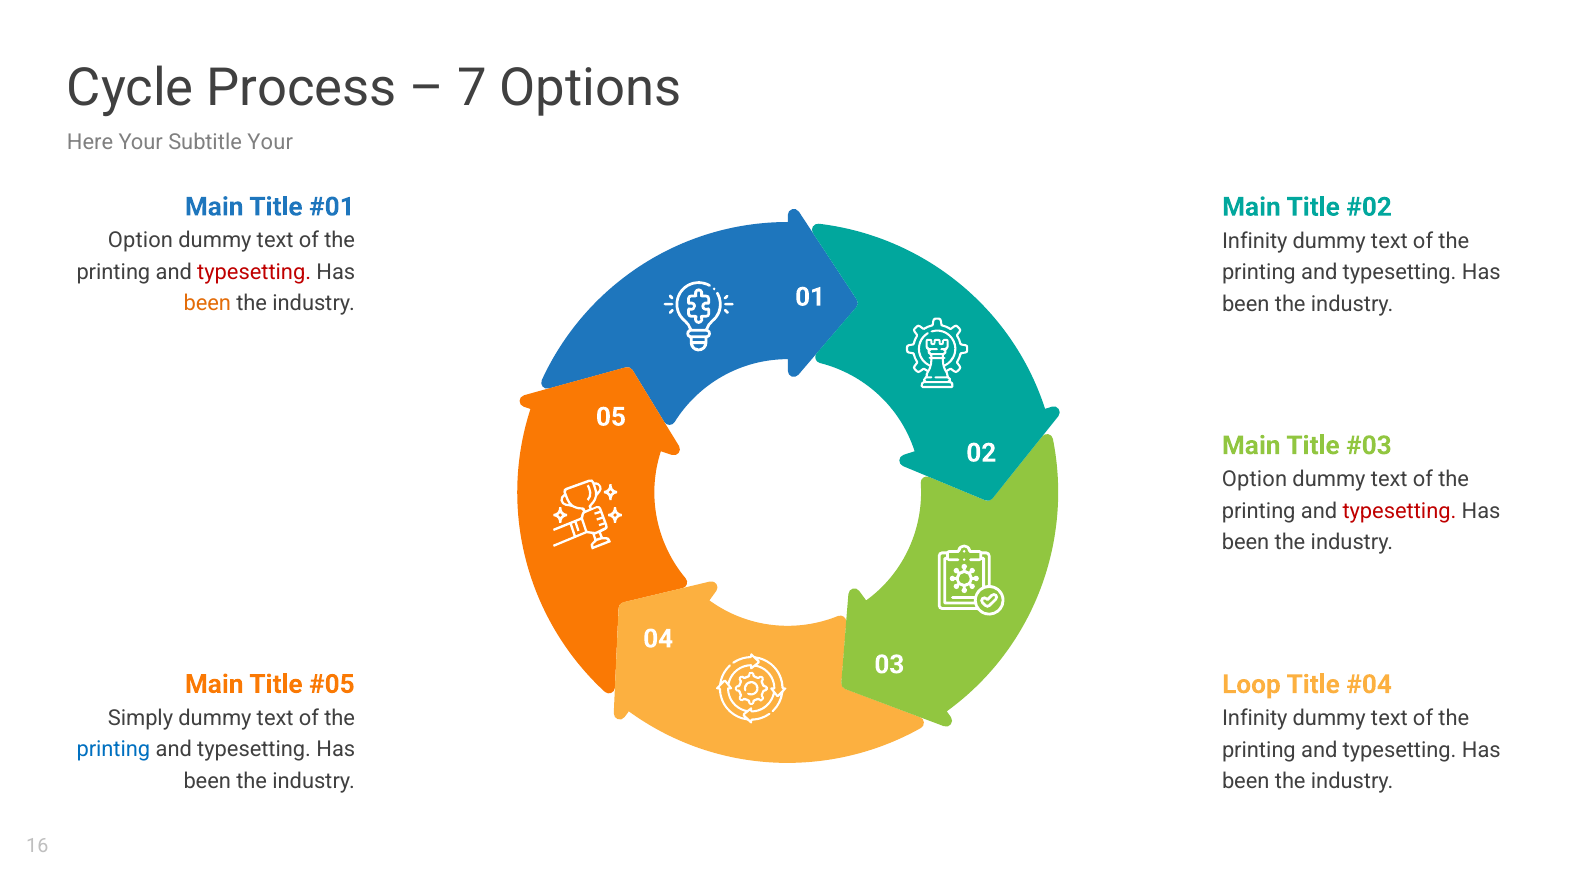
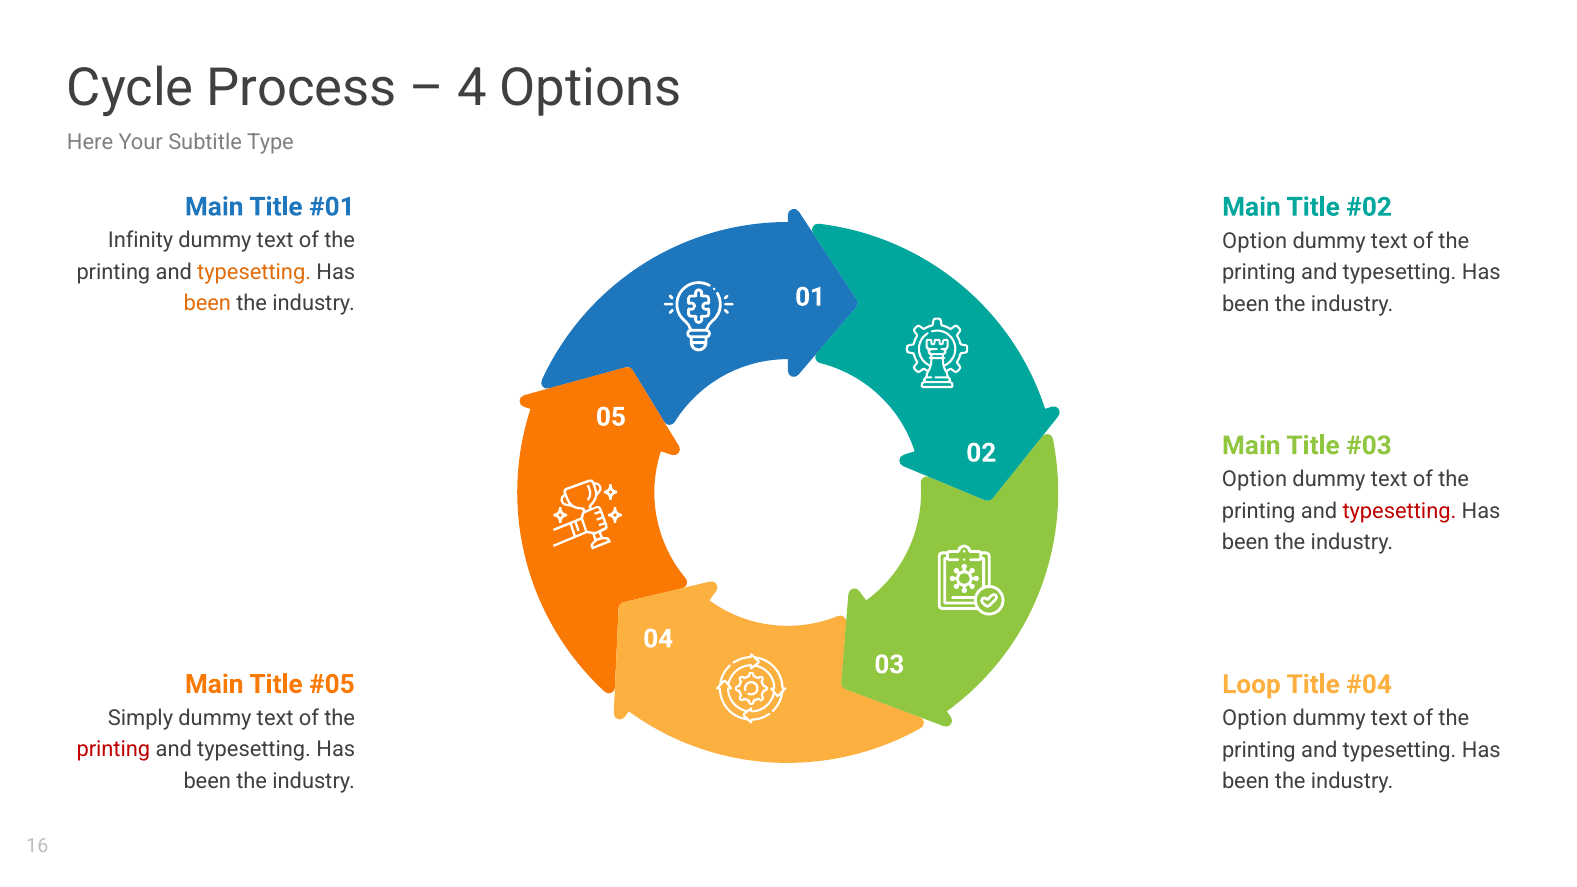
7: 7 -> 4
Subtitle Your: Your -> Type
Option at (140, 241): Option -> Infinity
Infinity at (1255, 241): Infinity -> Option
typesetting at (254, 272) colour: red -> orange
Infinity at (1255, 718): Infinity -> Option
printing at (113, 750) colour: blue -> red
